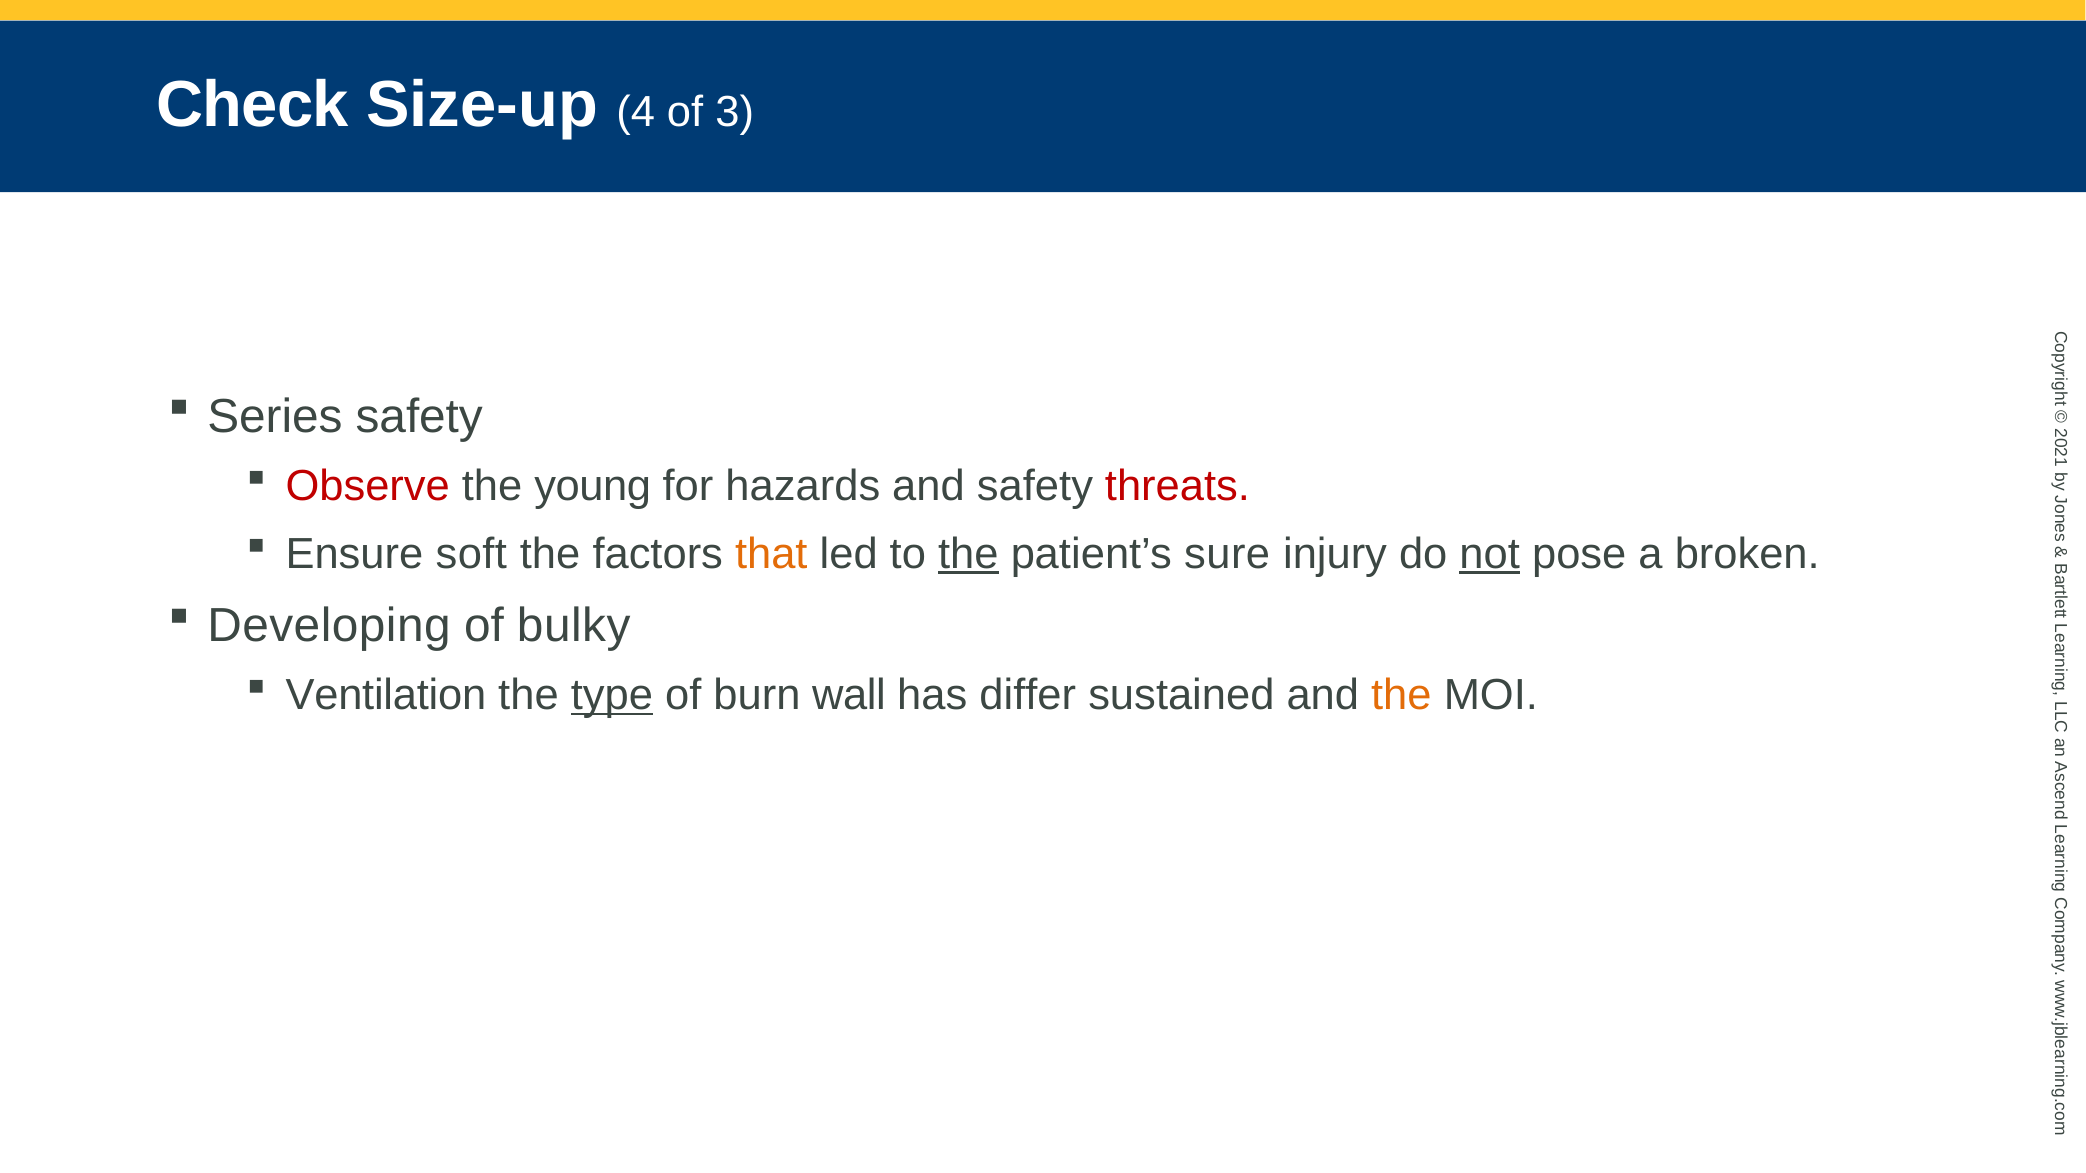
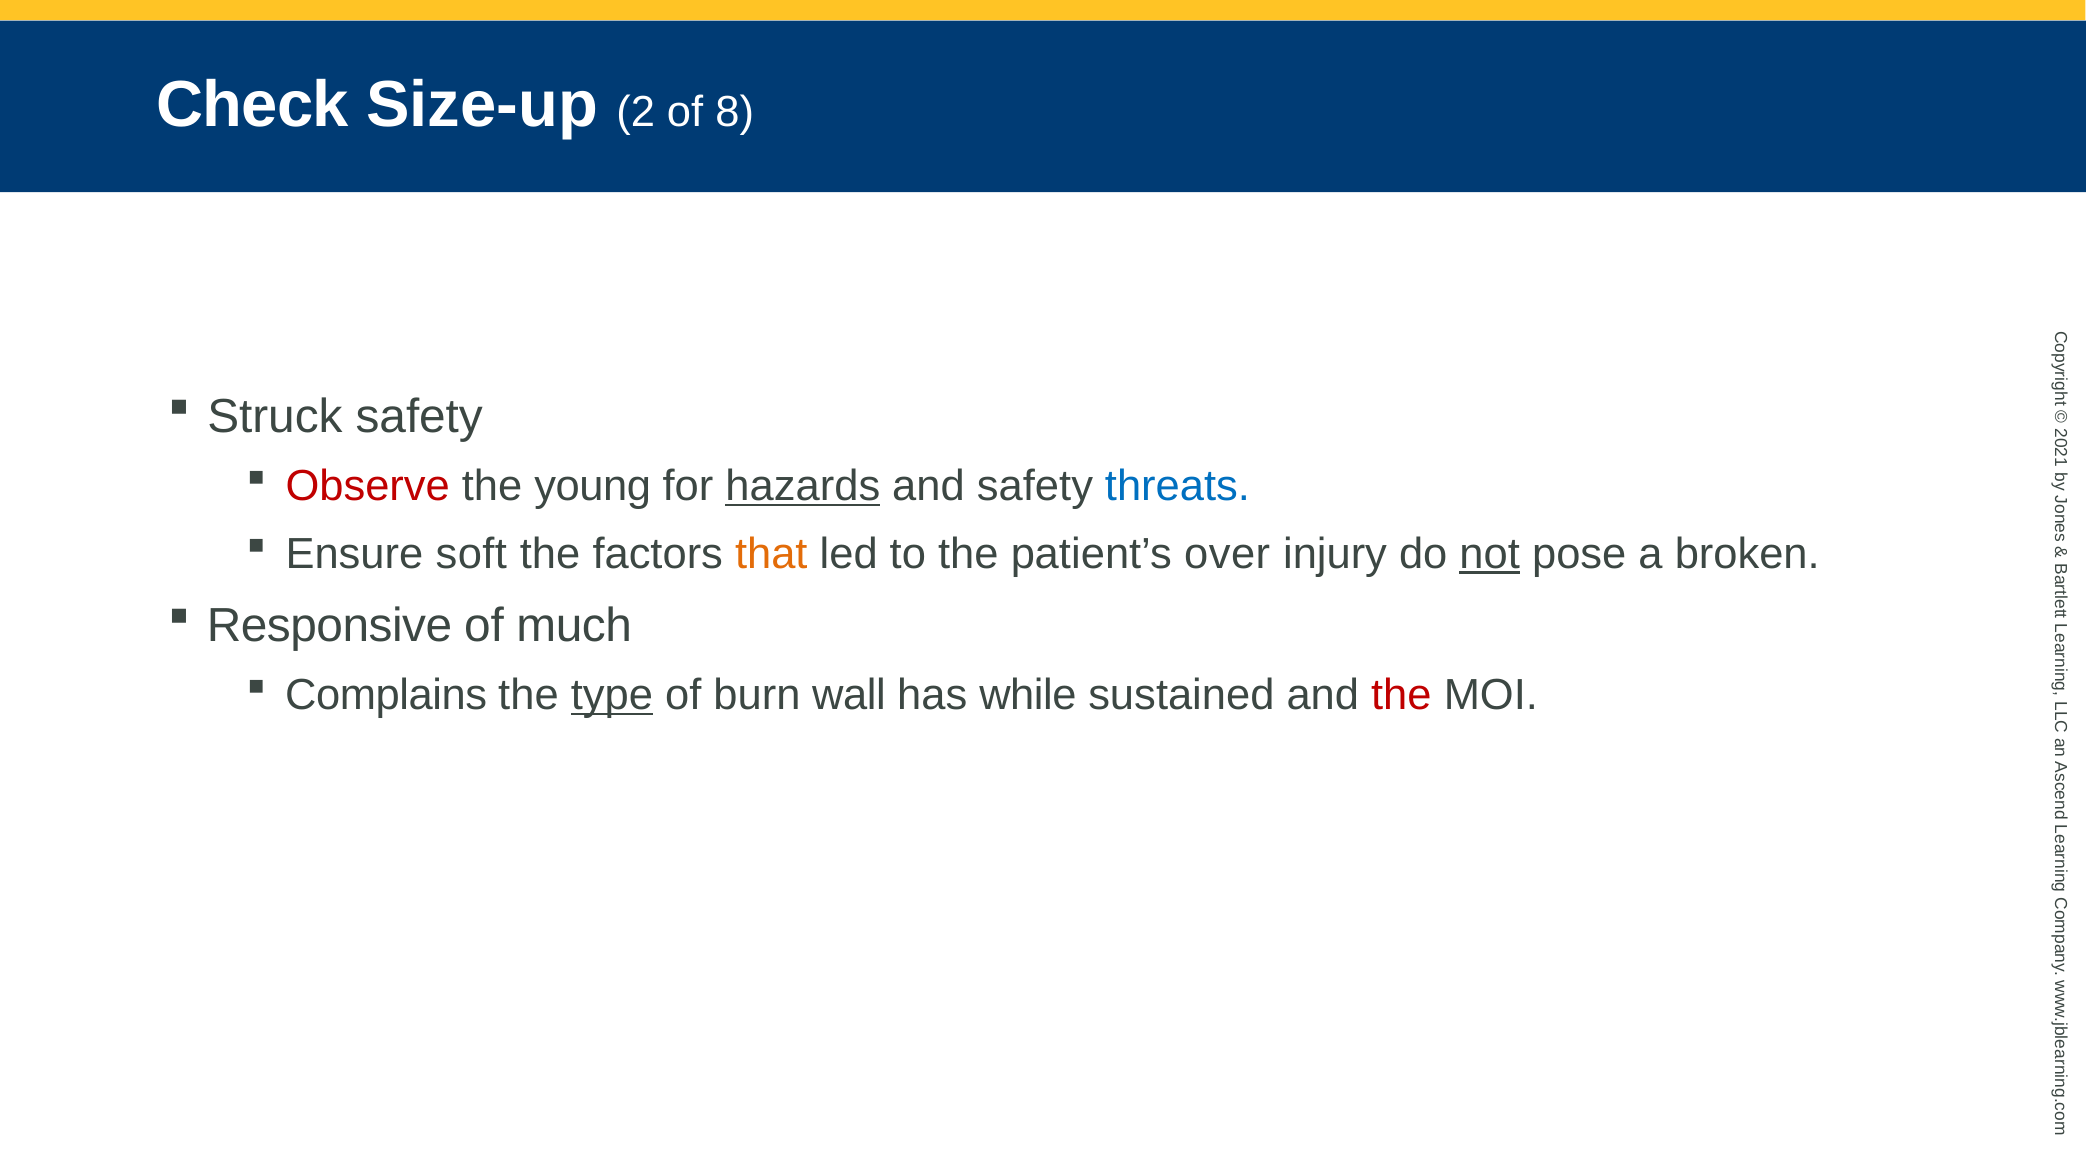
Size-up 4: 4 -> 2
3: 3 -> 8
Series: Series -> Struck
hazards underline: none -> present
threats colour: red -> blue
the at (968, 554) underline: present -> none
sure: sure -> over
Developing: Developing -> Responsive
bulky: bulky -> much
Ventilation: Ventilation -> Complains
differ: differ -> while
the at (1401, 695) colour: orange -> red
